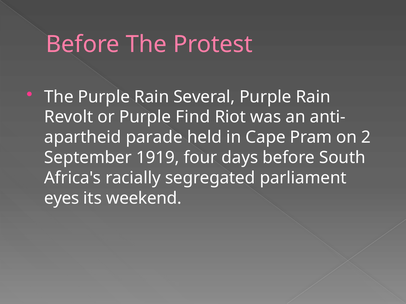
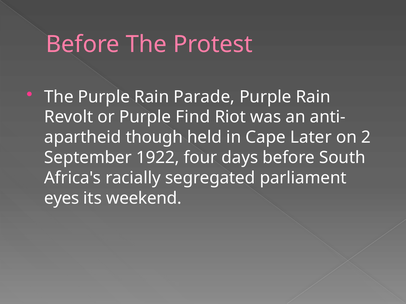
Several: Several -> Parade
parade: parade -> though
Pram: Pram -> Later
1919: 1919 -> 1922
